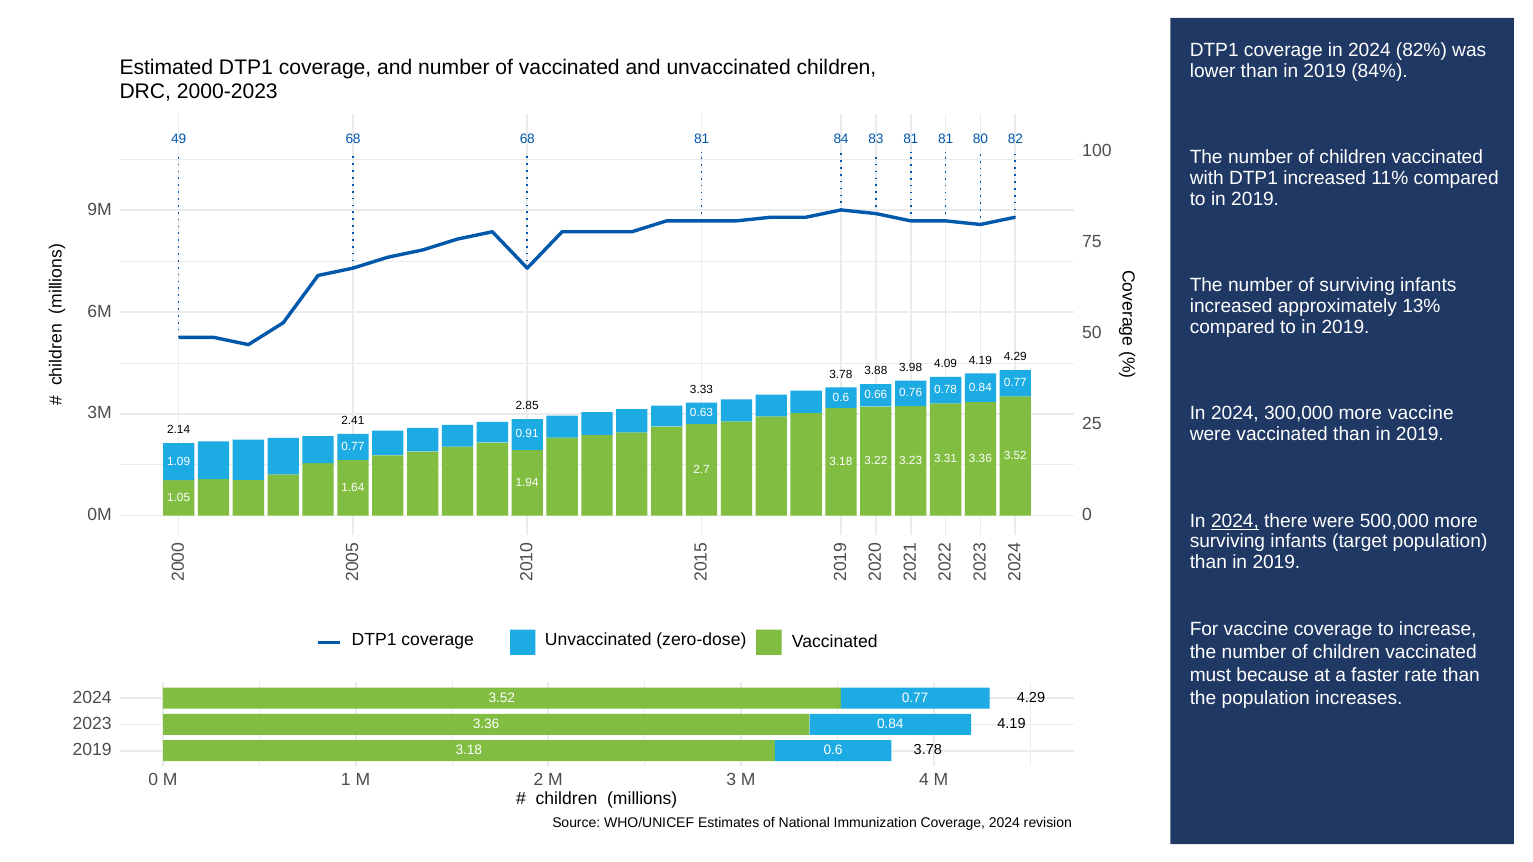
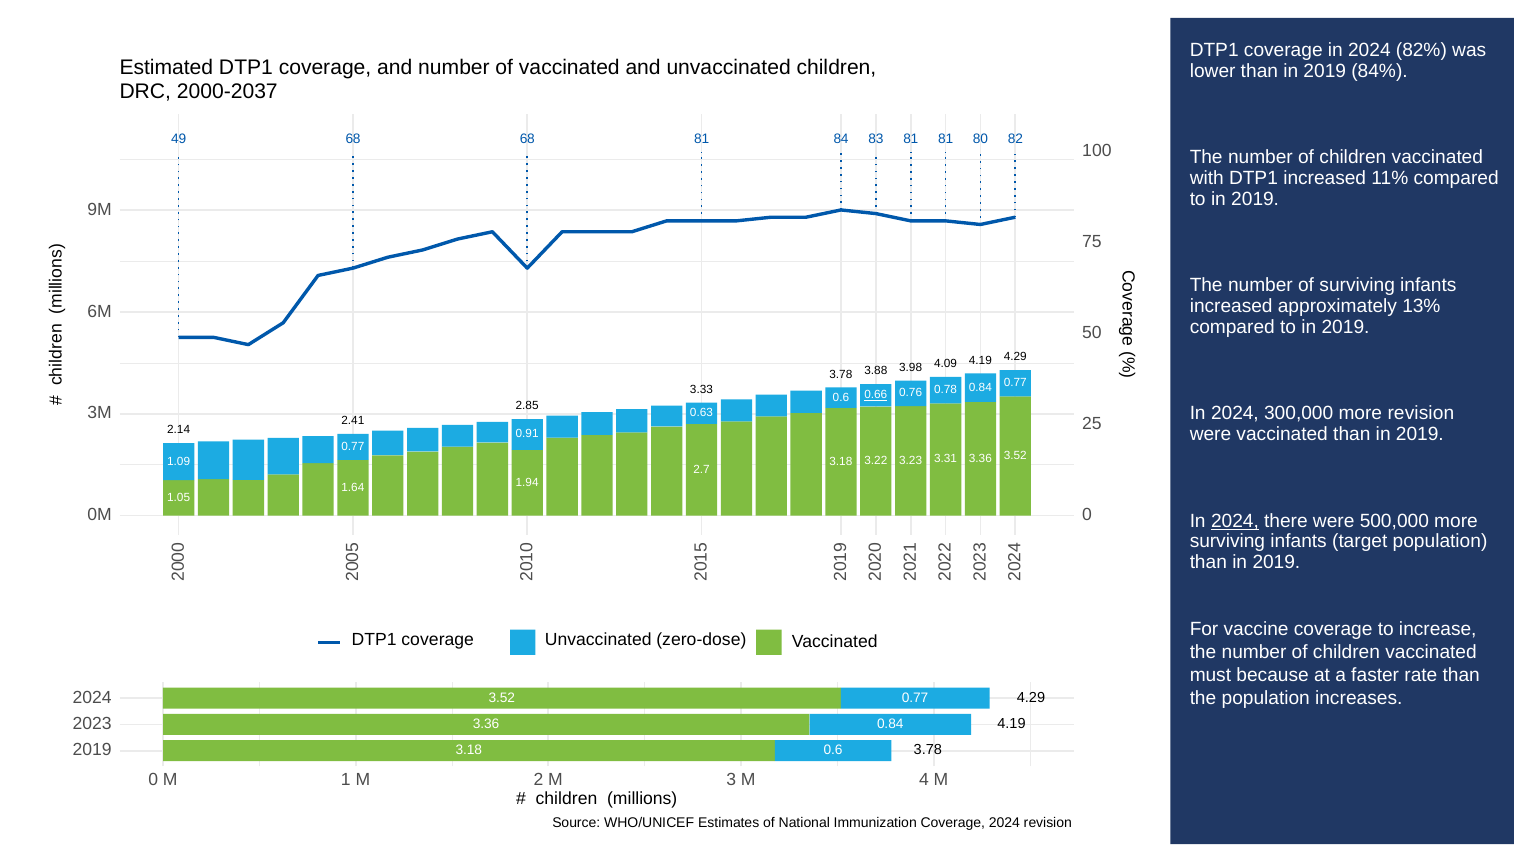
2000-2023: 2000-2023 -> 2000-2037
0.66 underline: none -> present
more vaccine: vaccine -> revision
